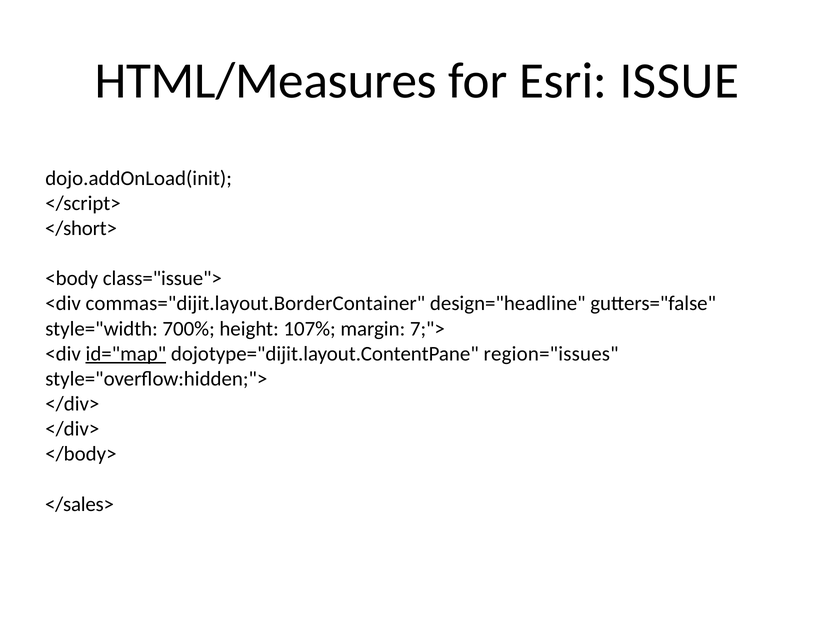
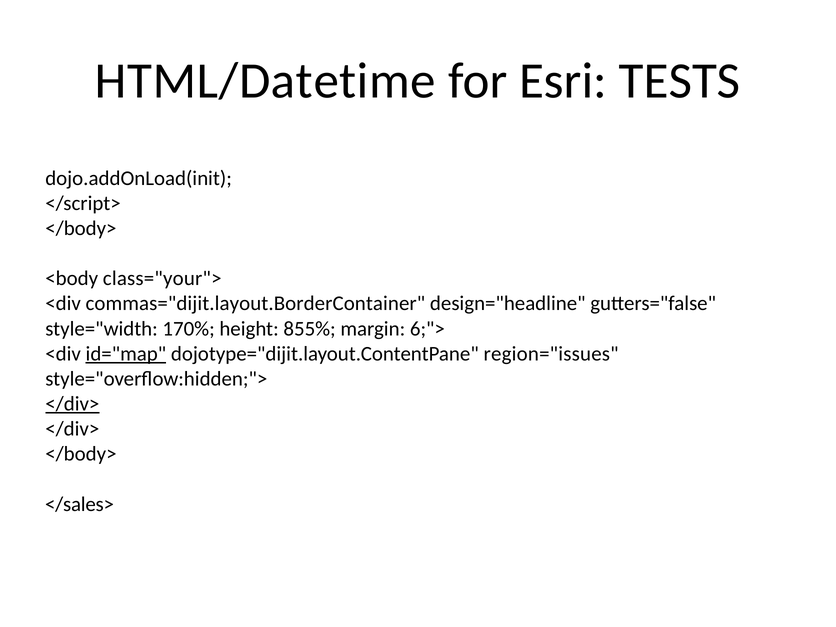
HTML/Measures: HTML/Measures -> HTML/Datetime
ISSUE: ISSUE -> TESTS
</short> at (81, 228): </short> -> </body>
class="issue">: class="issue"> -> class="your">
700%: 700% -> 170%
107%: 107% -> 855%
7;">: 7;"> -> 6;">
</div> at (72, 404) underline: none -> present
